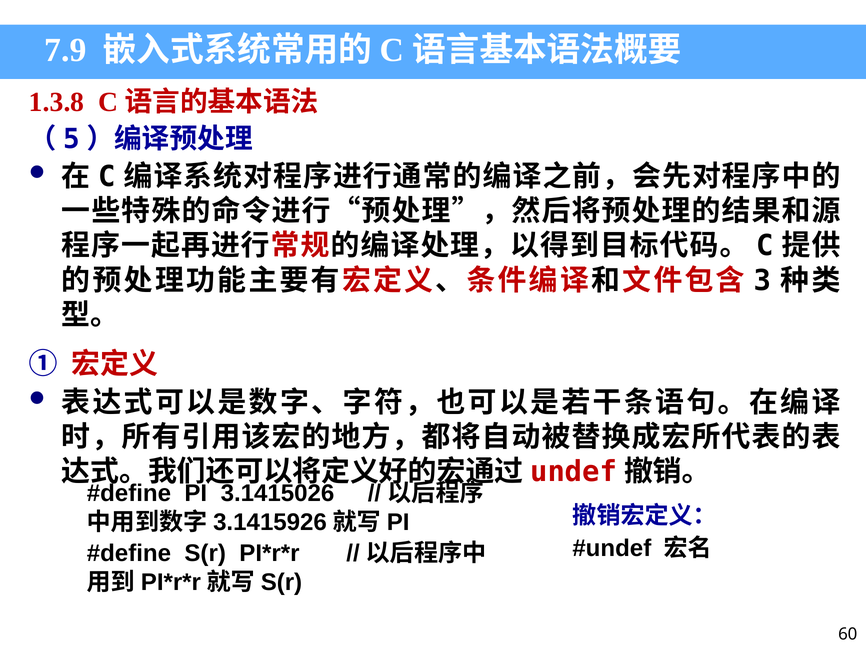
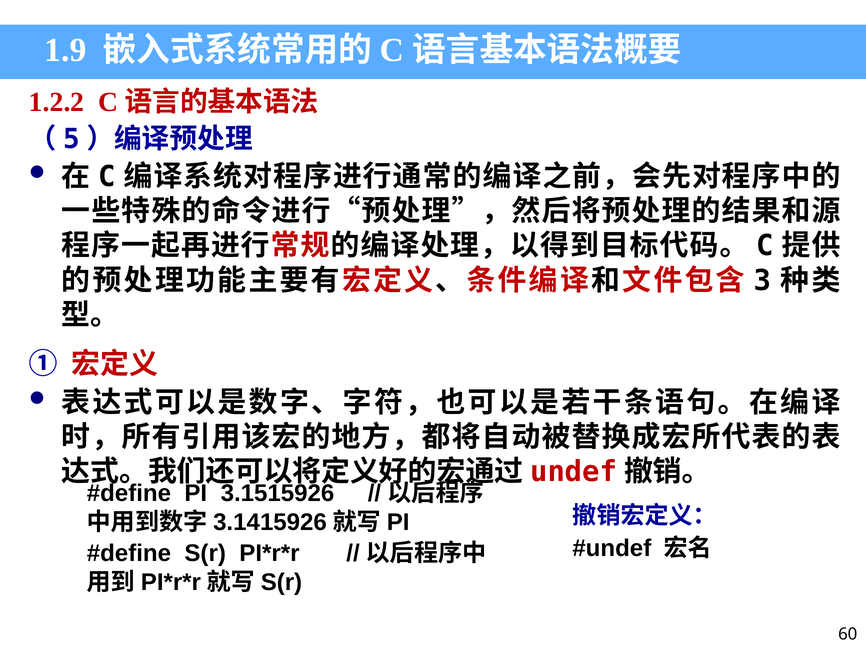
7.9: 7.9 -> 1.9
1.3.8: 1.3.8 -> 1.2.2
3.1415026: 3.1415026 -> 3.1515926
